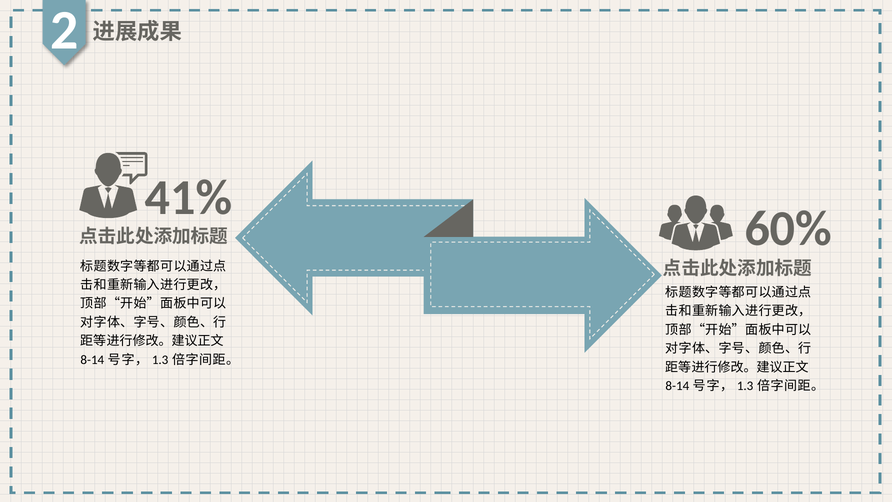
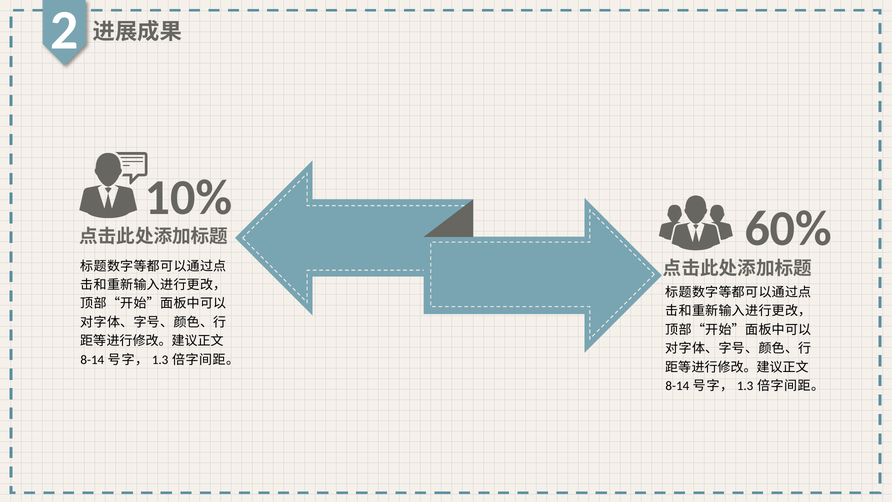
41%: 41% -> 10%
